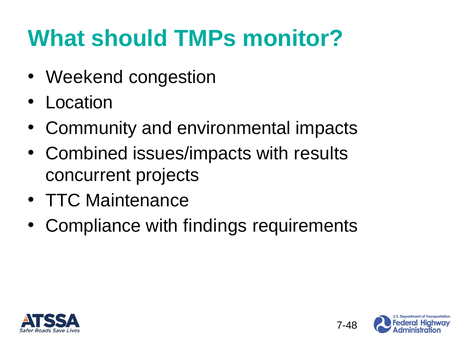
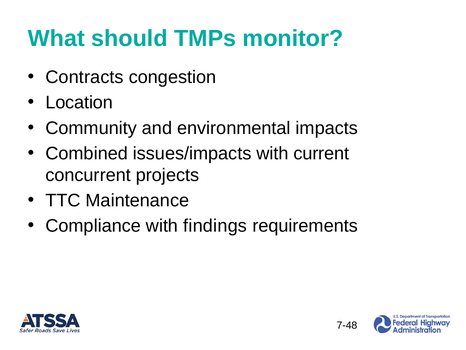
Weekend: Weekend -> Contracts
results: results -> current
